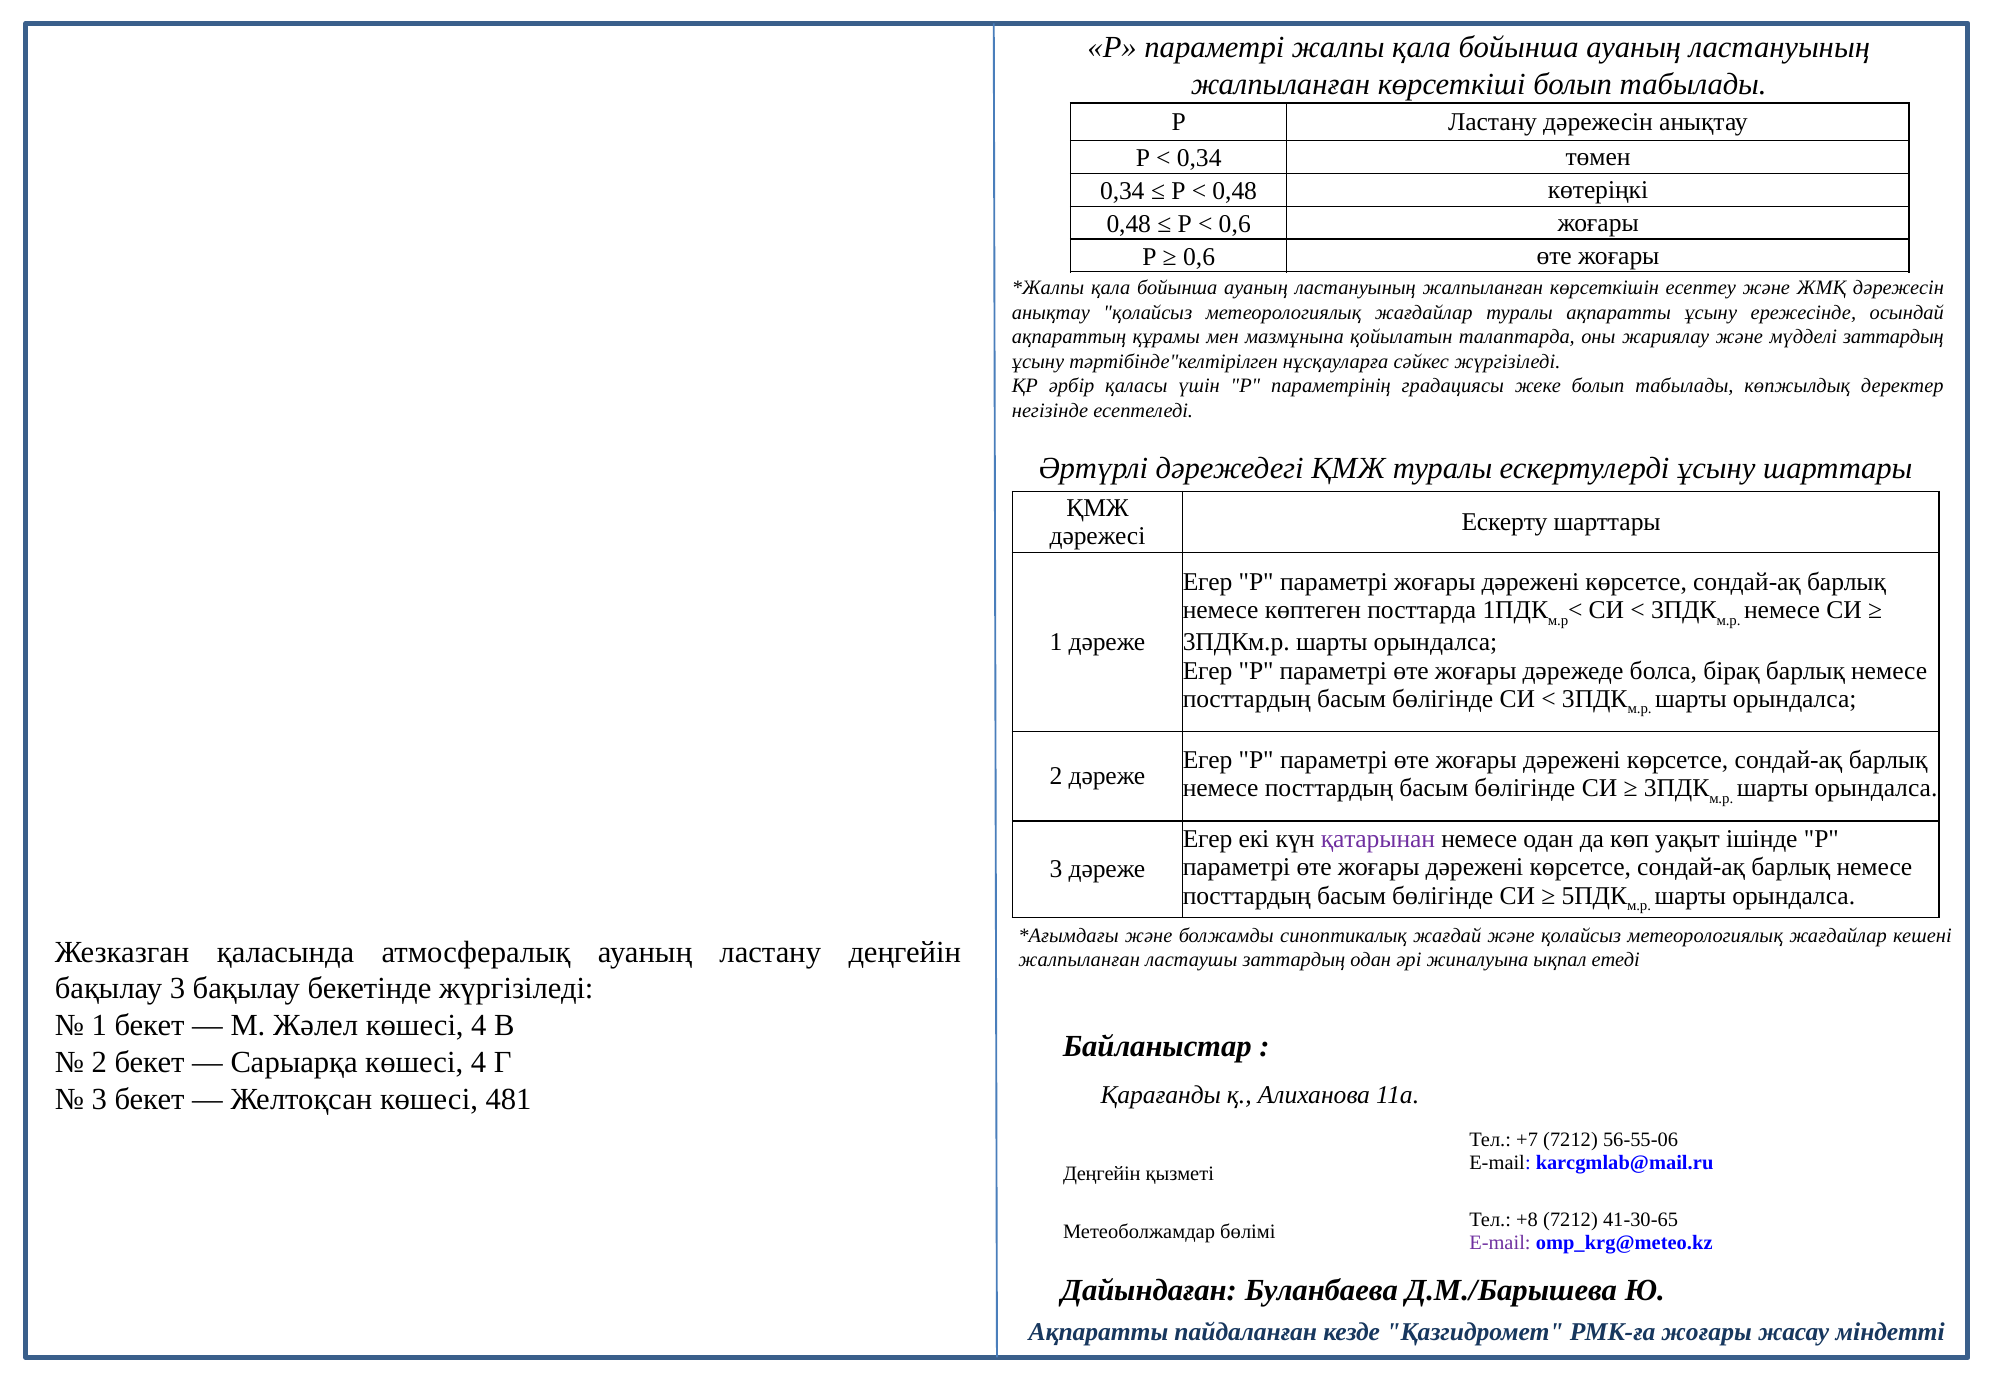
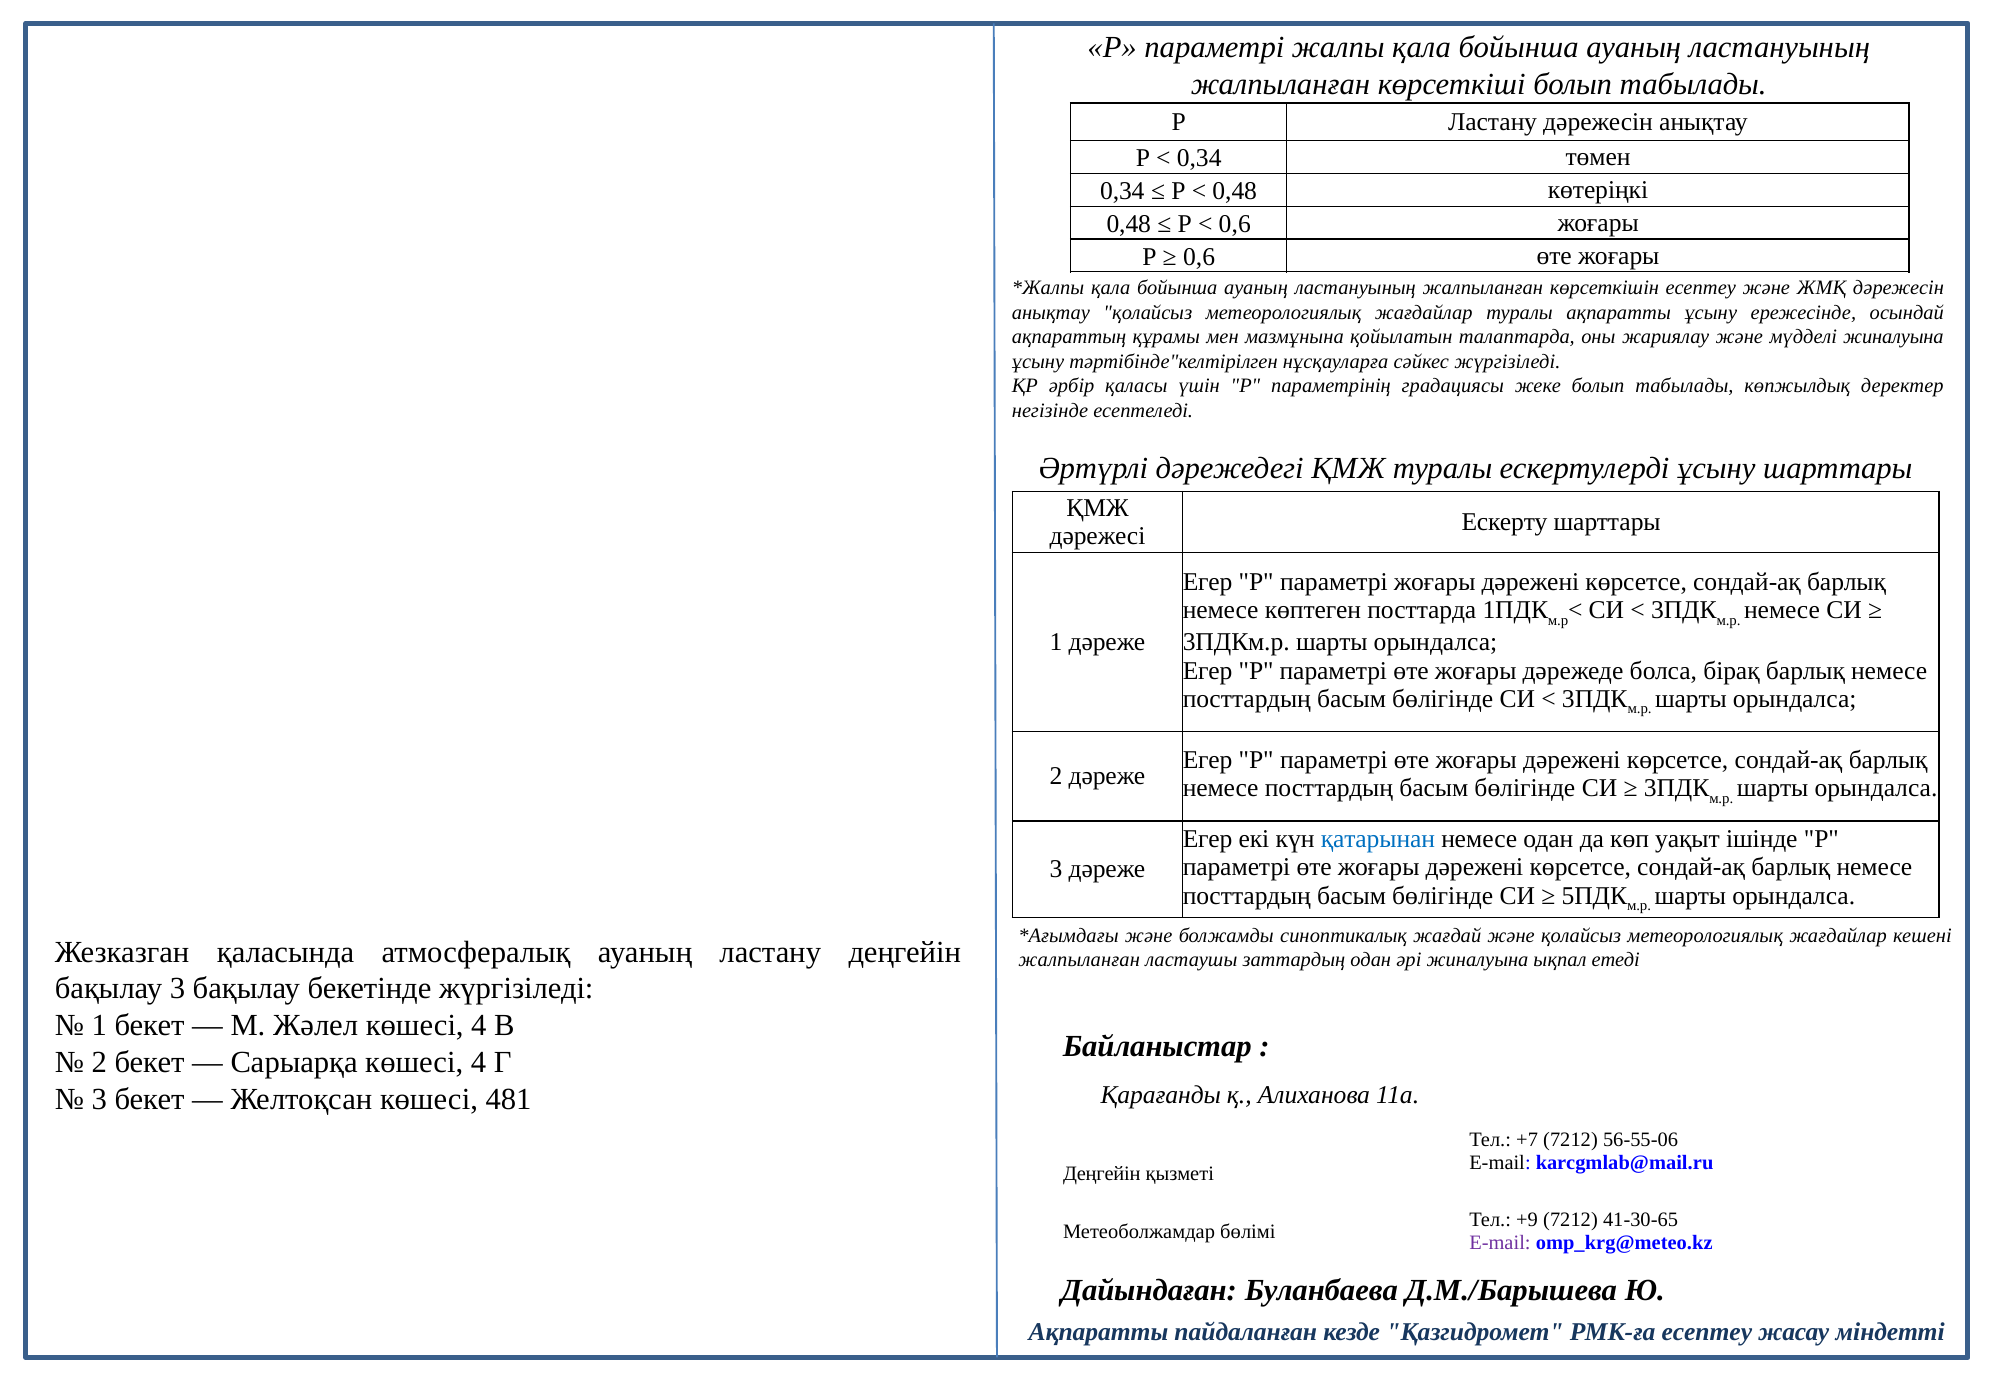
мүдделі заттардың: заттардың -> жиналуына
қатарынан colour: purple -> blue
+8: +8 -> +9
РМК-ға жоғары: жоғары -> есептеу
